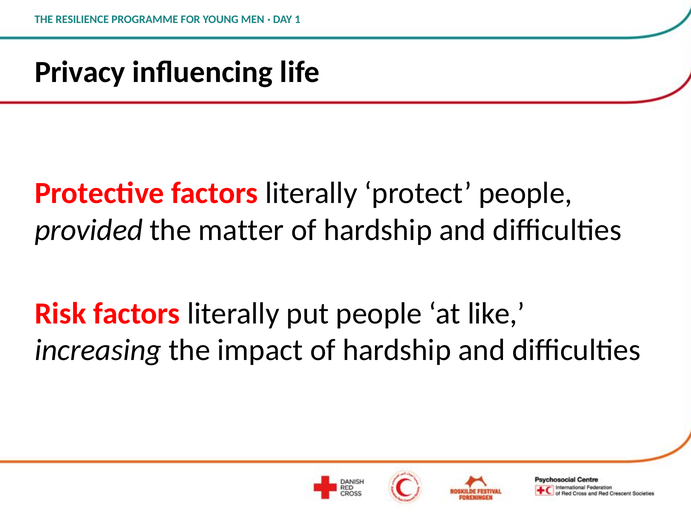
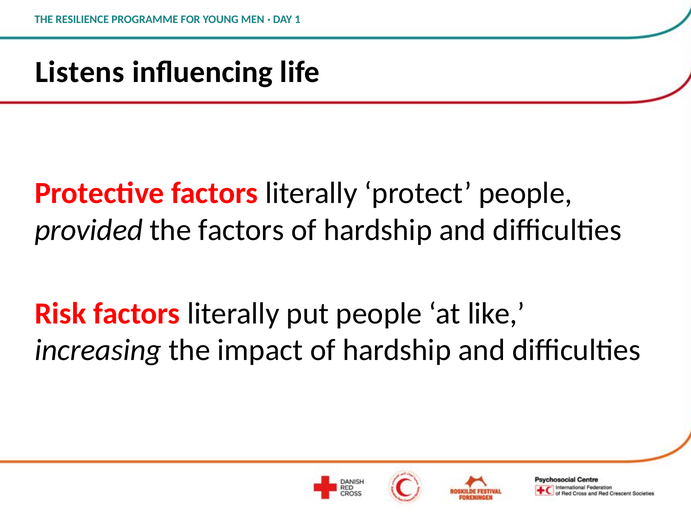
Privacy: Privacy -> Listens
the matter: matter -> factors
